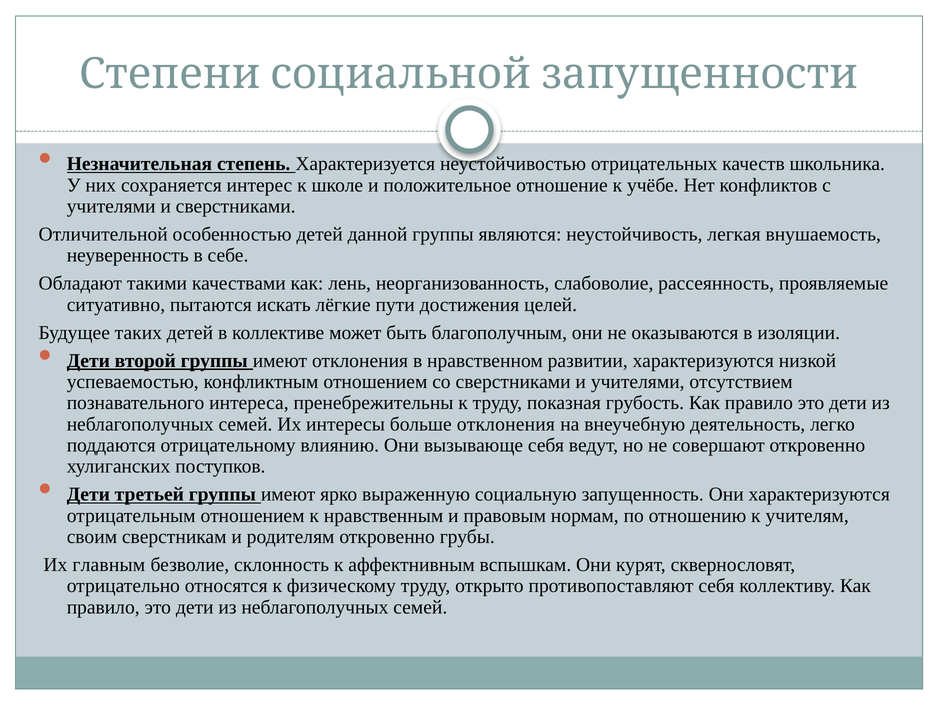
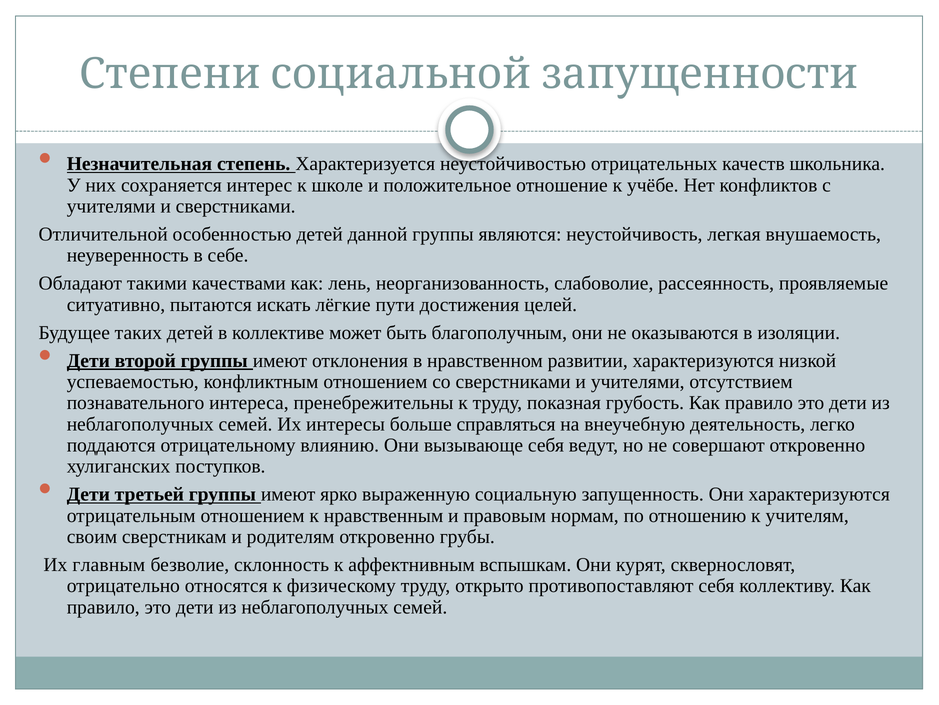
больше отклонения: отклонения -> справляться
